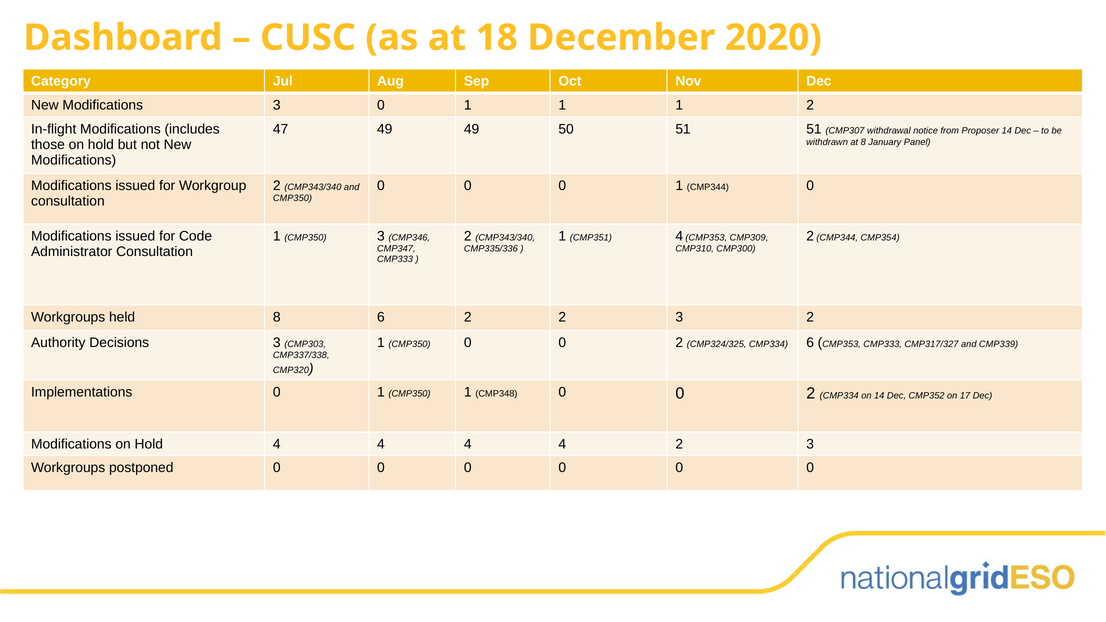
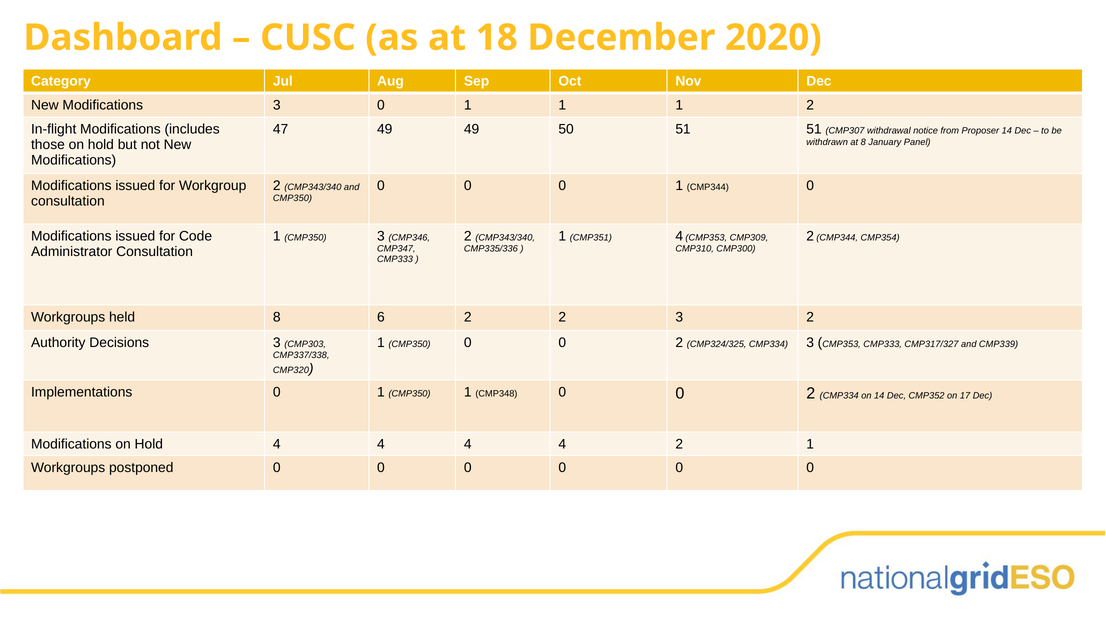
CMP334 6: 6 -> 3
4 2 3: 3 -> 1
